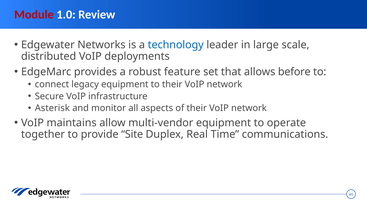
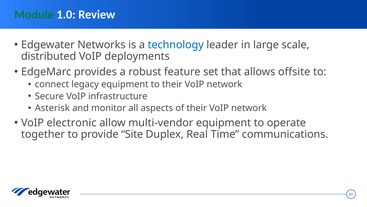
Module colour: red -> green
before: before -> offsite
maintains: maintains -> electronic
